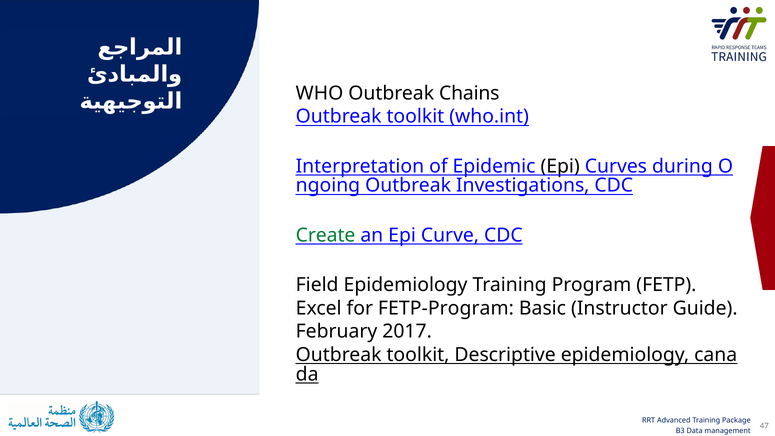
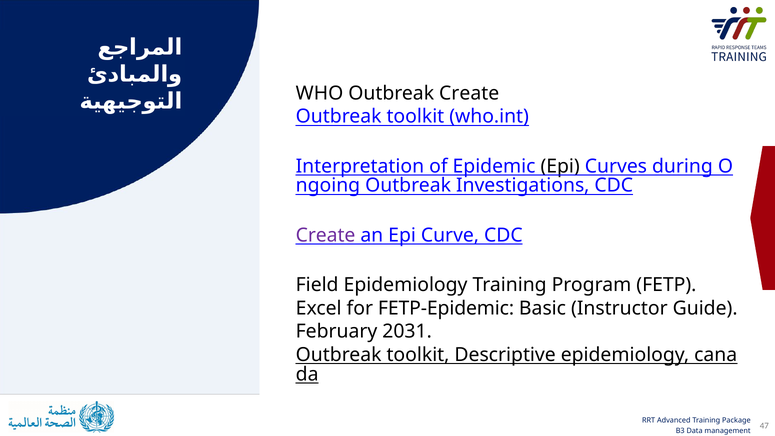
Outbreak Chains: Chains -> Create
Create at (326, 235) colour: green -> purple
FETP-Program: FETP-Program -> FETP-Epidemic
2017: 2017 -> 2031
